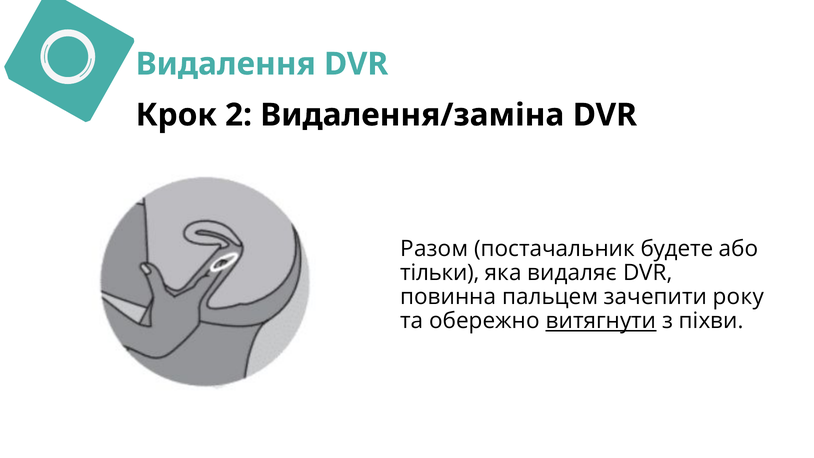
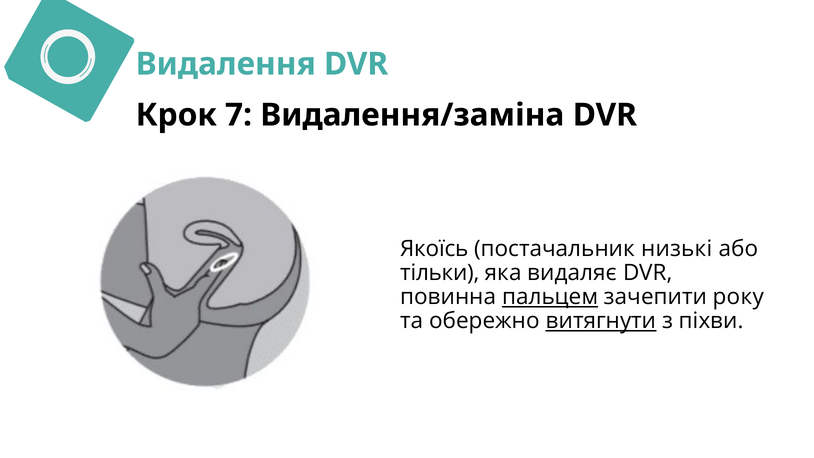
2: 2 -> 7
Разом: Разом -> Якоїсь
будете: будете -> низькі
пальцем underline: none -> present
